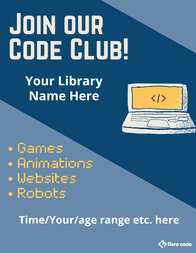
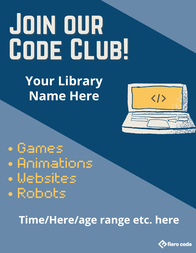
Time/Your/age: Time/Your/age -> Time/Here/age
